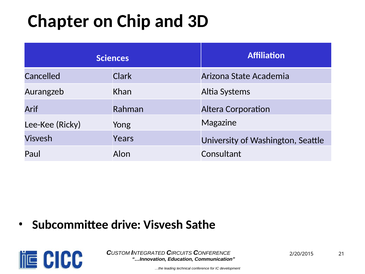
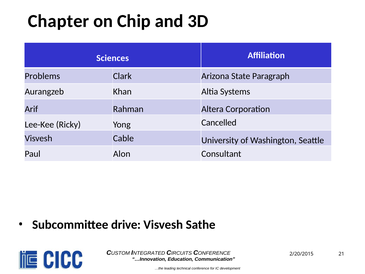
Cancelled: Cancelled -> Problems
Academia: Academia -> Paragraph
Magazine: Magazine -> Cancelled
Years: Years -> Cable
